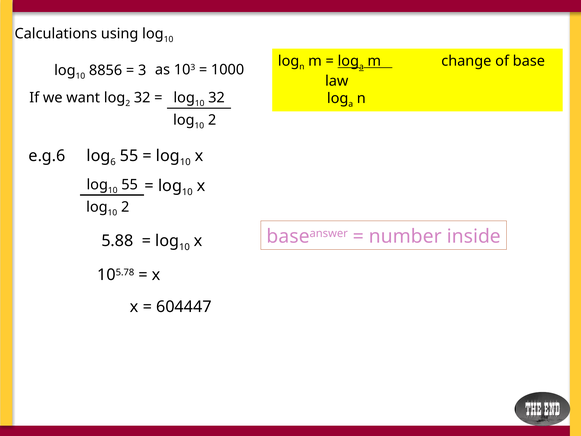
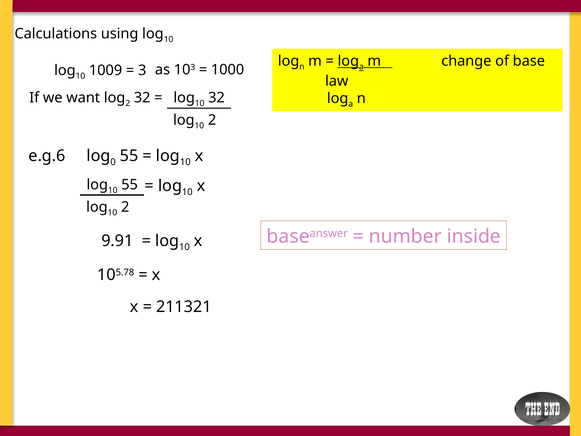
8856: 8856 -> 1009
6: 6 -> 0
5.88: 5.88 -> 9.91
604447: 604447 -> 211321
